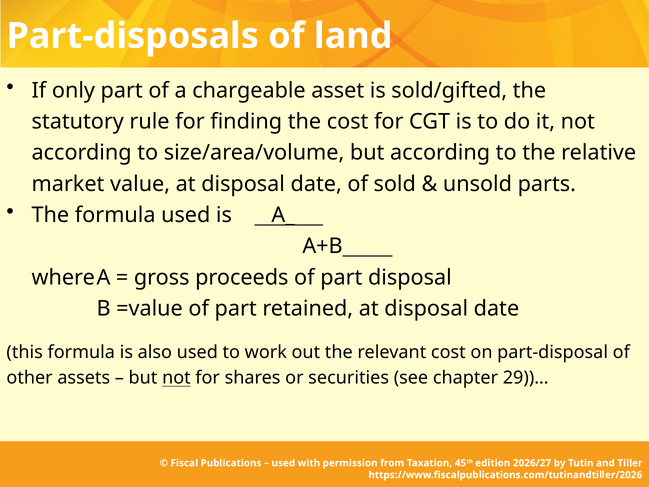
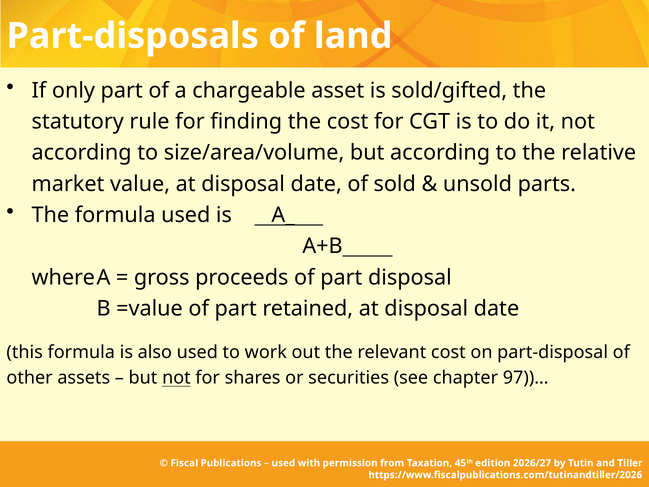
29))…: 29))… -> 97))…
